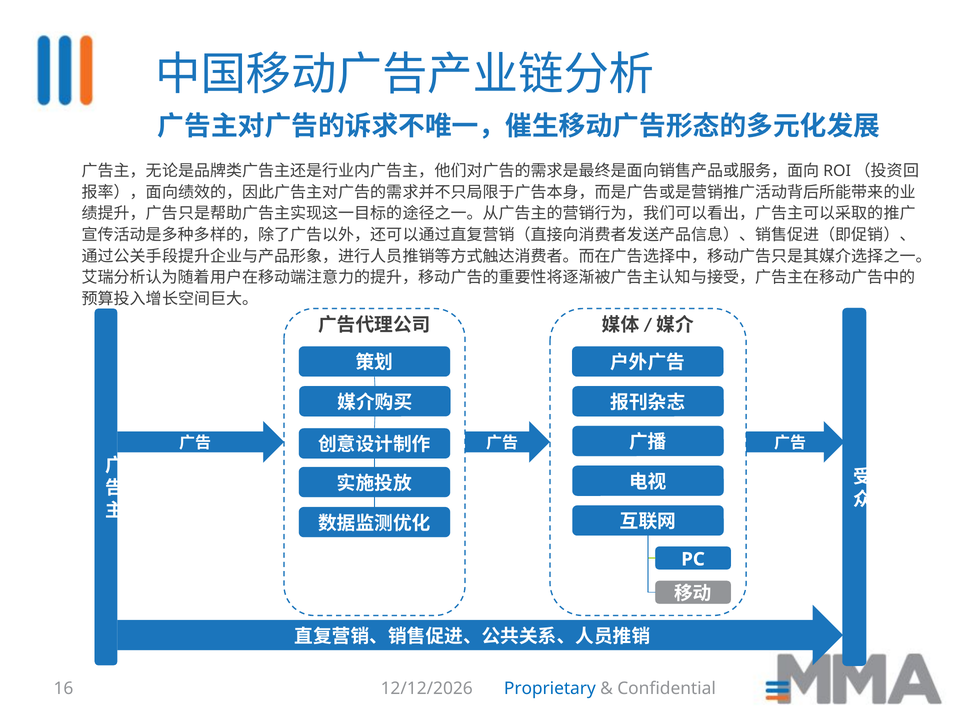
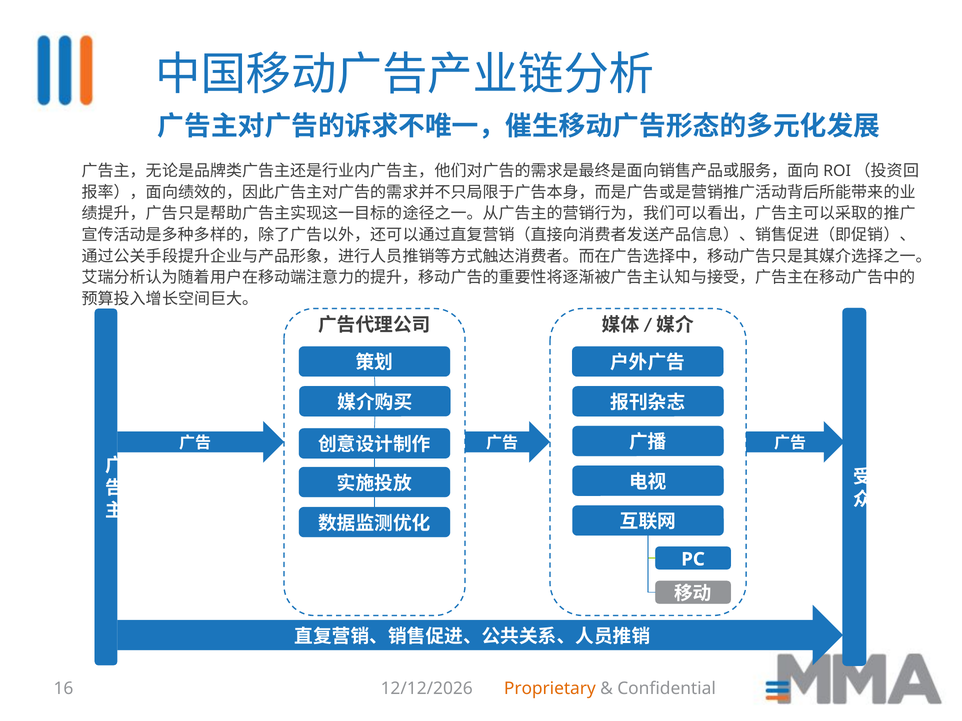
Proprietary colour: blue -> orange
